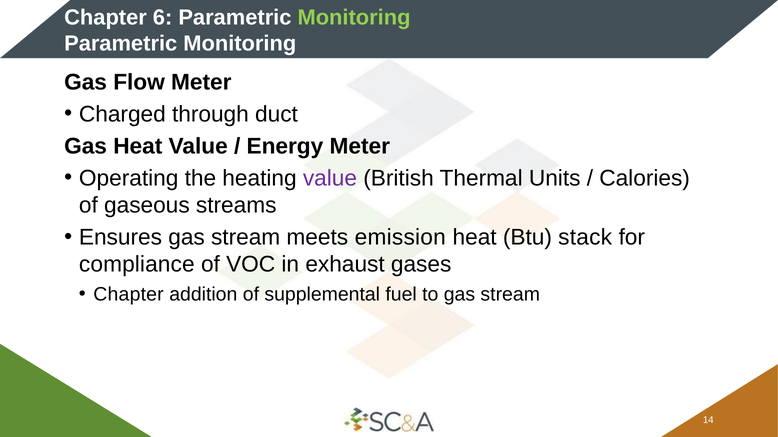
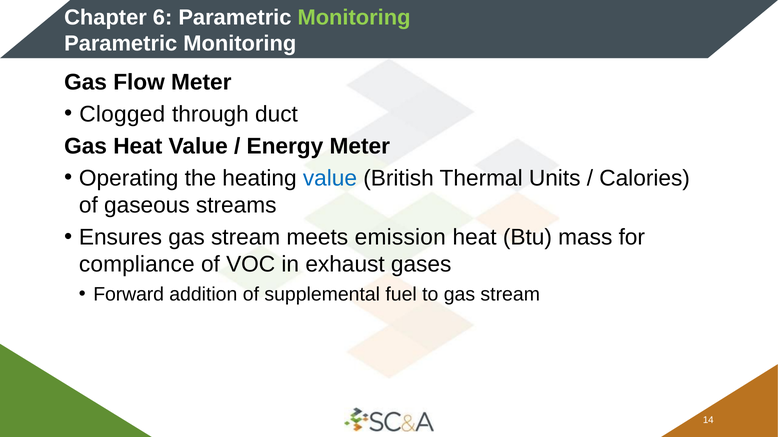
Charged: Charged -> Clogged
value at (330, 178) colour: purple -> blue
stack: stack -> mass
Chapter at (129, 295): Chapter -> Forward
